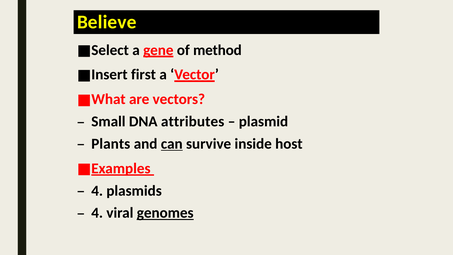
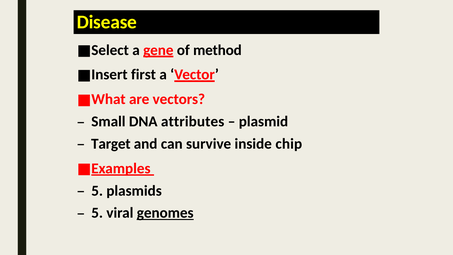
Believe: Believe -> Disease
Plants: Plants -> Target
can underline: present -> none
host: host -> chip
4 at (97, 191): 4 -> 5
4 at (97, 213): 4 -> 5
